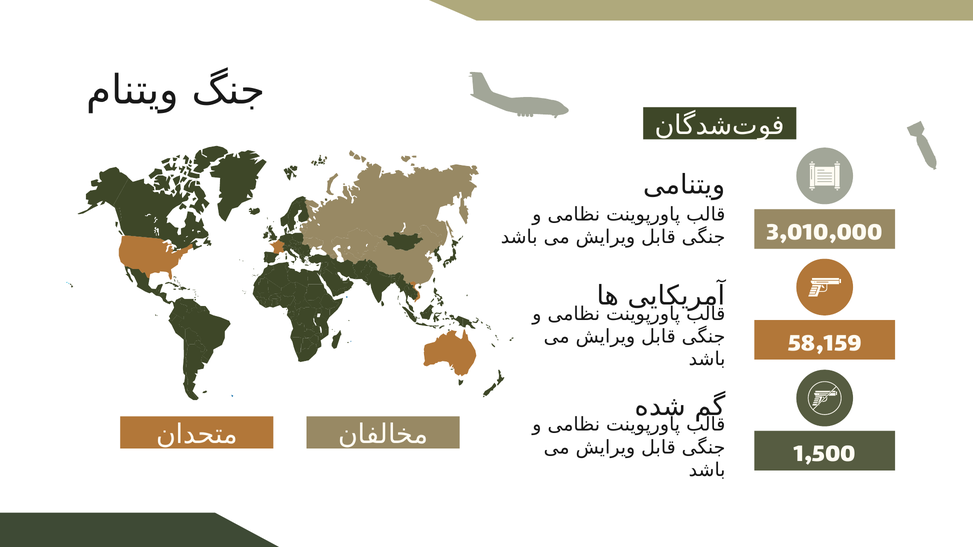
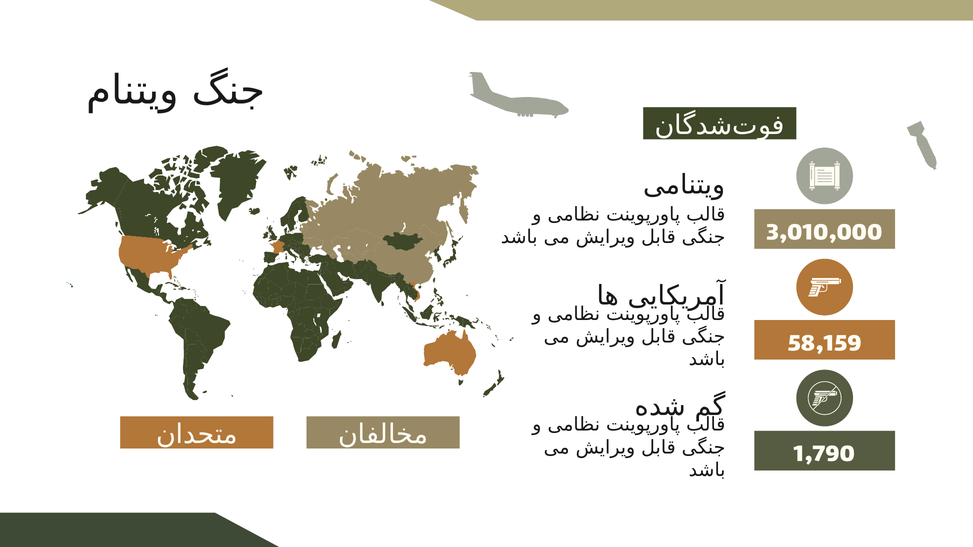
1,500: 1,500 -> 1,790
